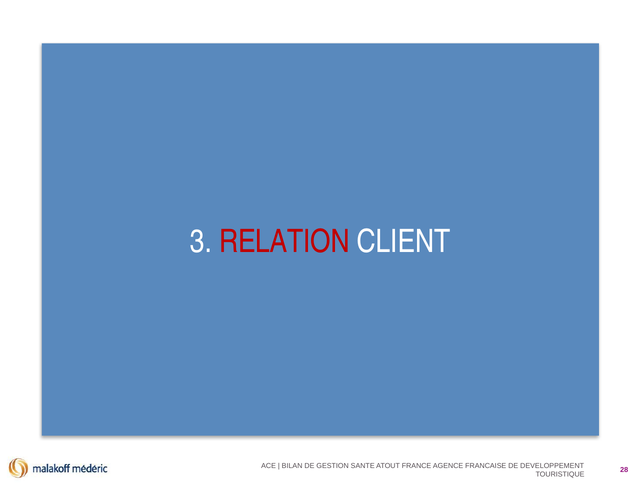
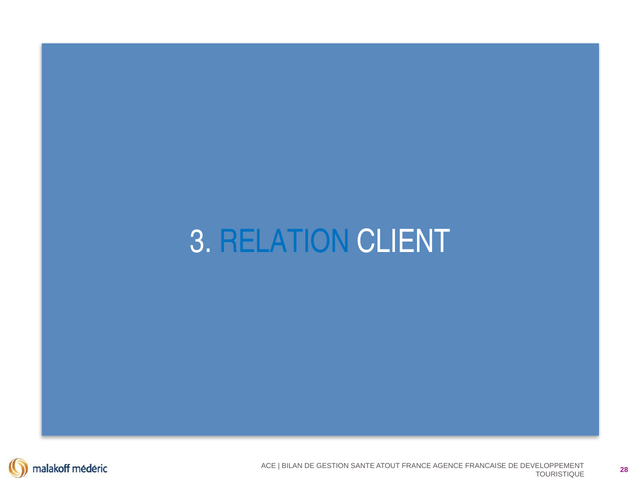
RELATION colour: red -> blue
